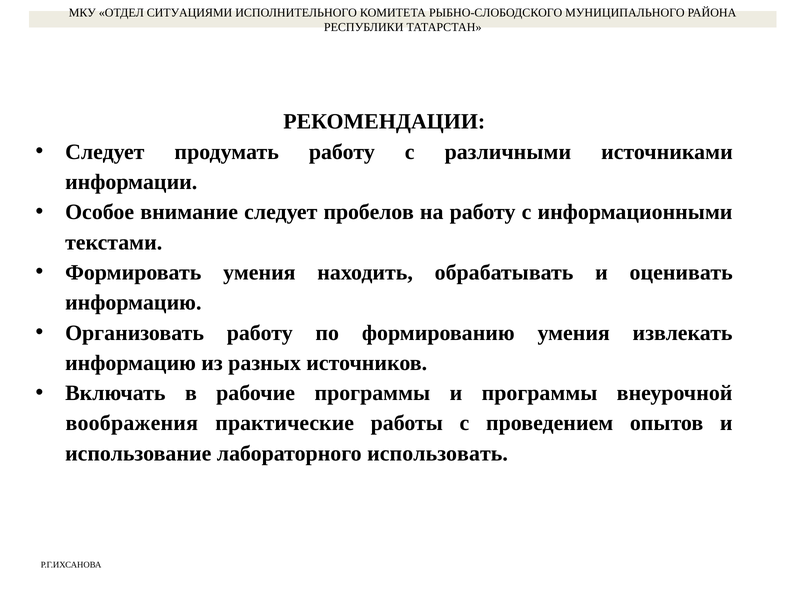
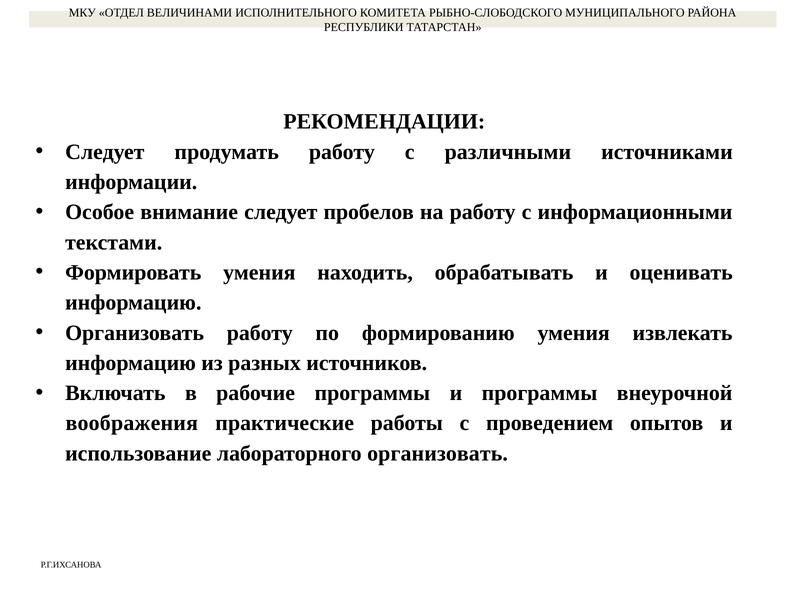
СИТУАЦИЯМИ: СИТУАЦИЯМИ -> ВЕЛИЧИНАМИ
лабораторного использовать: использовать -> организовать
